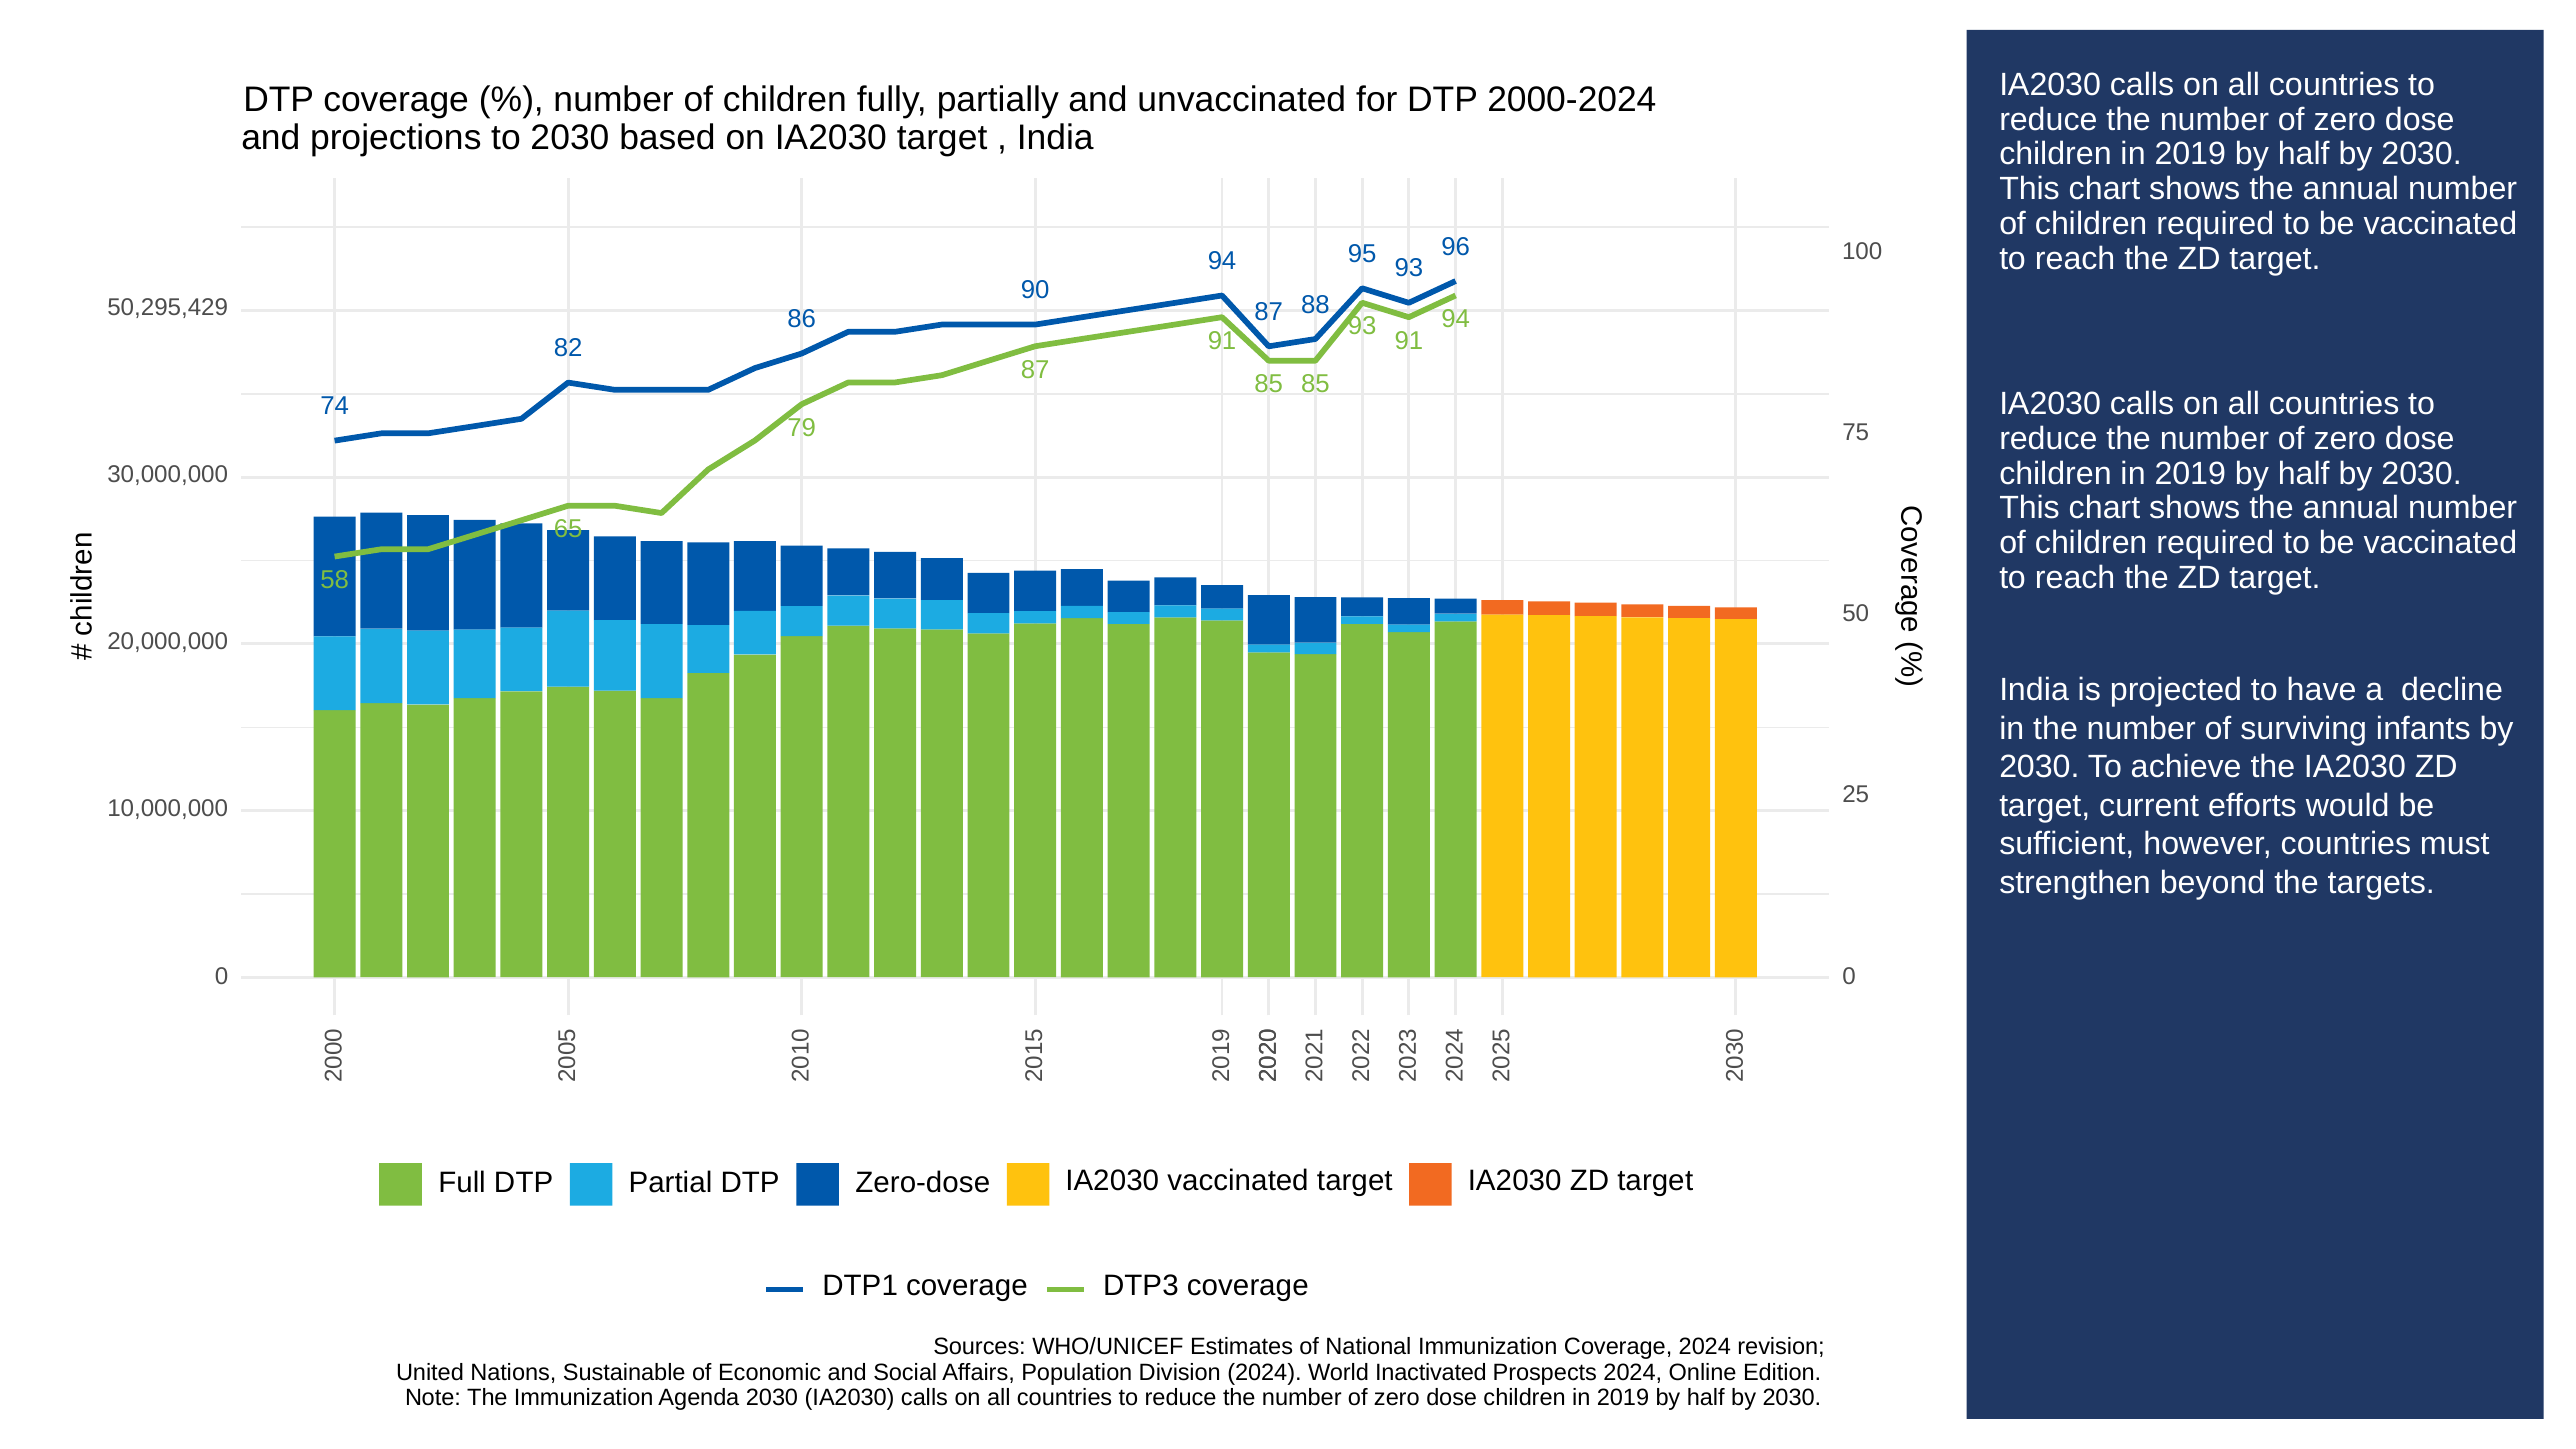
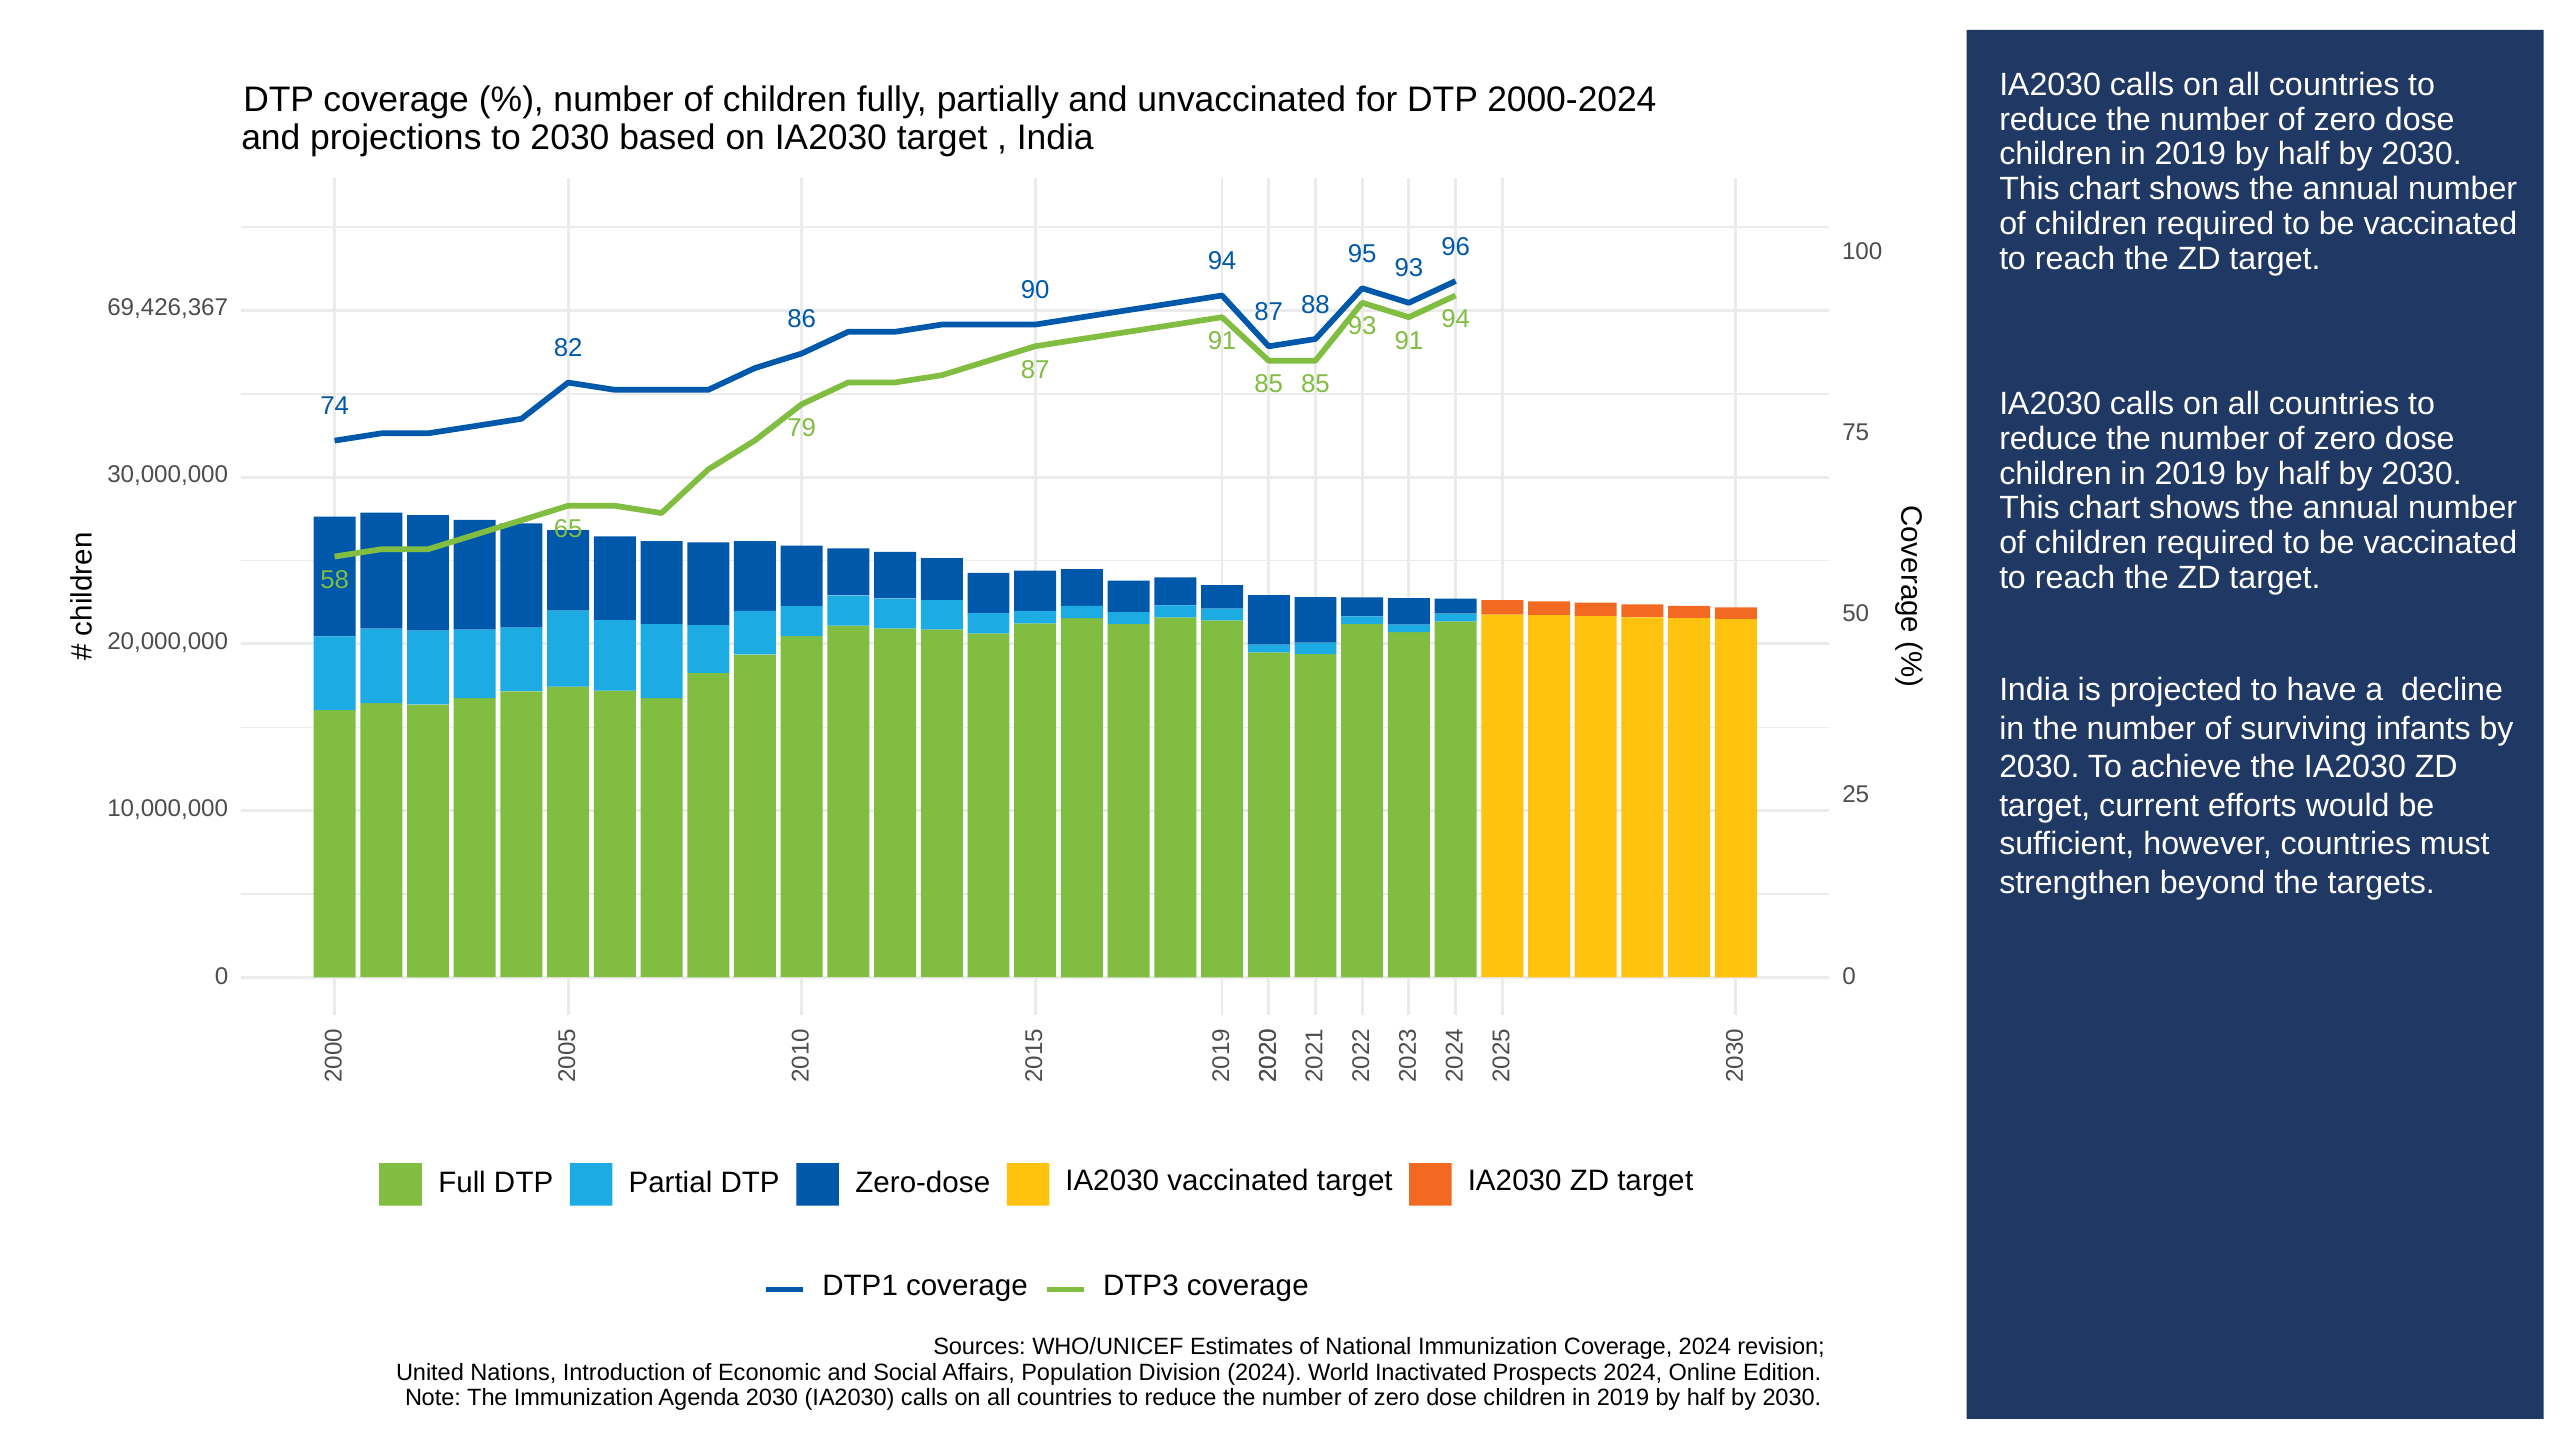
50,295,429: 50,295,429 -> 69,426,367
Sustainable: Sustainable -> Introduction
